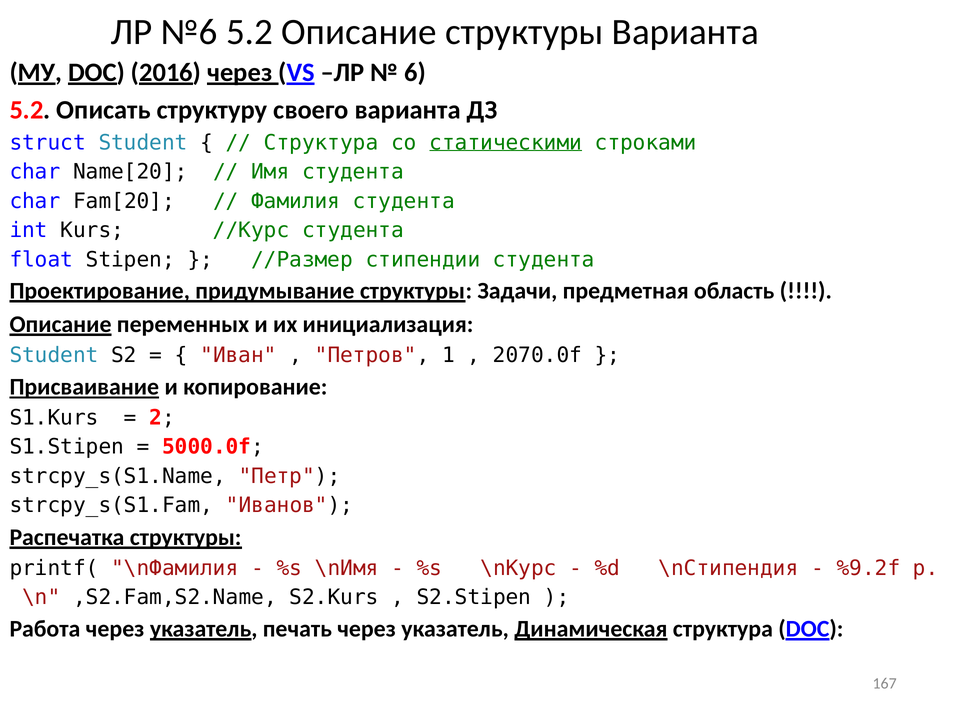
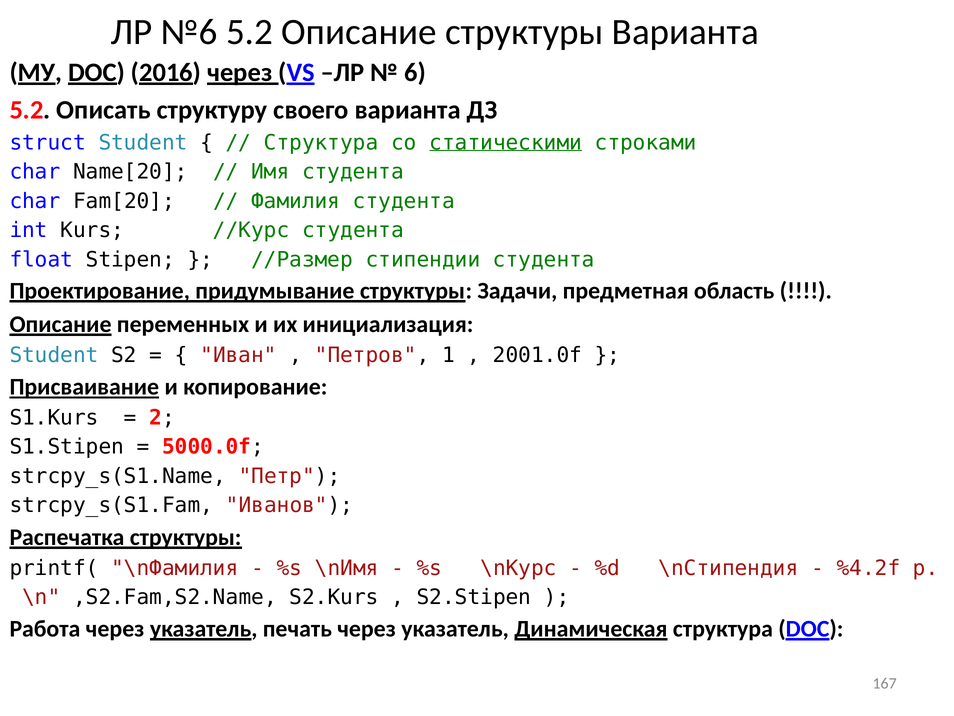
2070.0f: 2070.0f -> 2001.0f
%9.2f: %9.2f -> %4.2f
